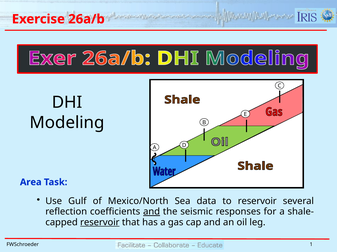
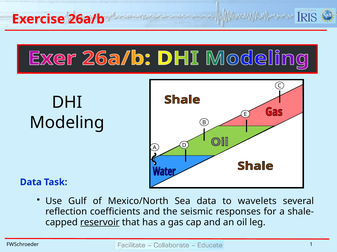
Area at (31, 183): Area -> Data
to reservoir: reservoir -> wavelets
and at (152, 212) underline: present -> none
